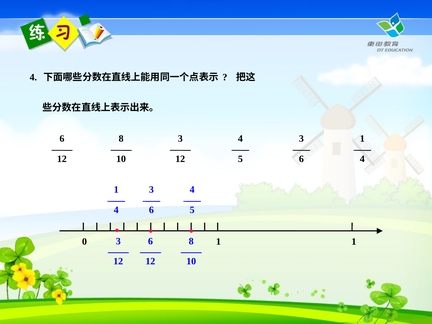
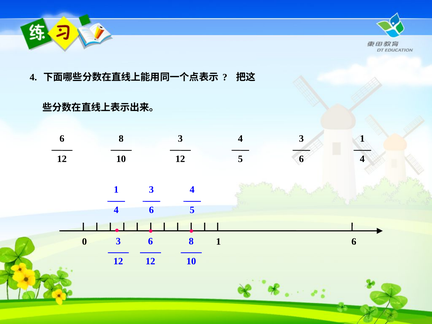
1 1: 1 -> 6
